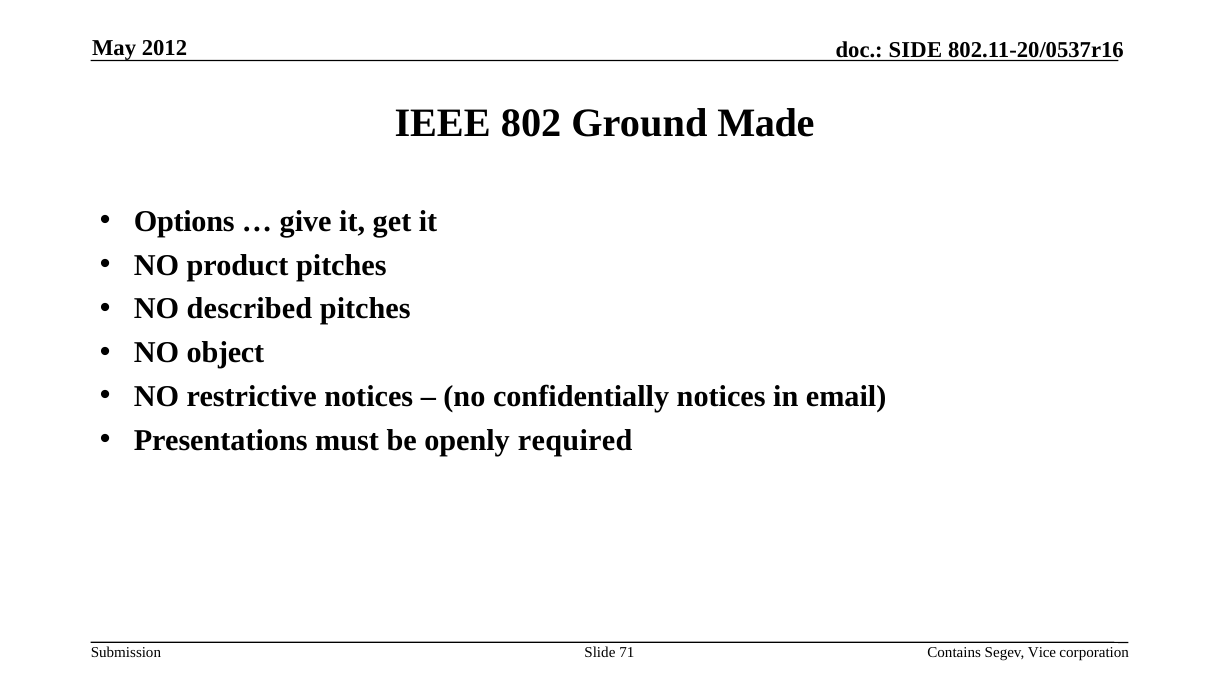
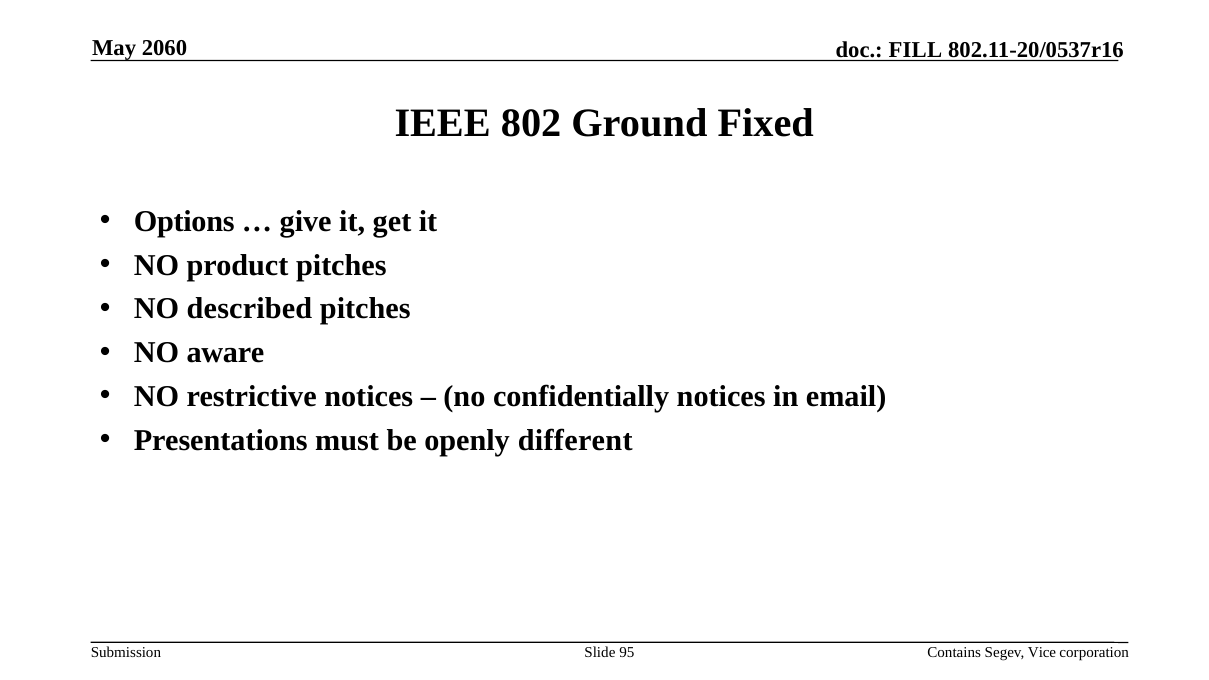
2012: 2012 -> 2060
SIDE: SIDE -> FILL
Made: Made -> Fixed
object: object -> aware
required: required -> different
71: 71 -> 95
